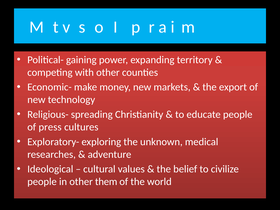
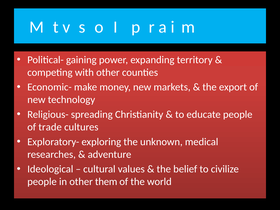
press: press -> trade
